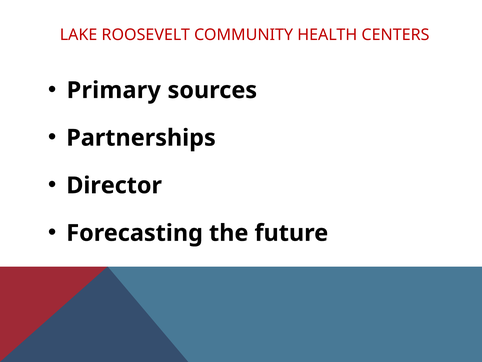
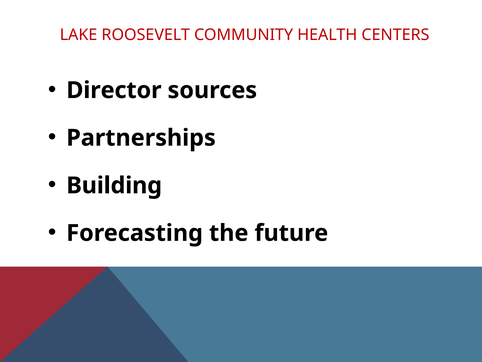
Primary: Primary -> Director
Director: Director -> Building
